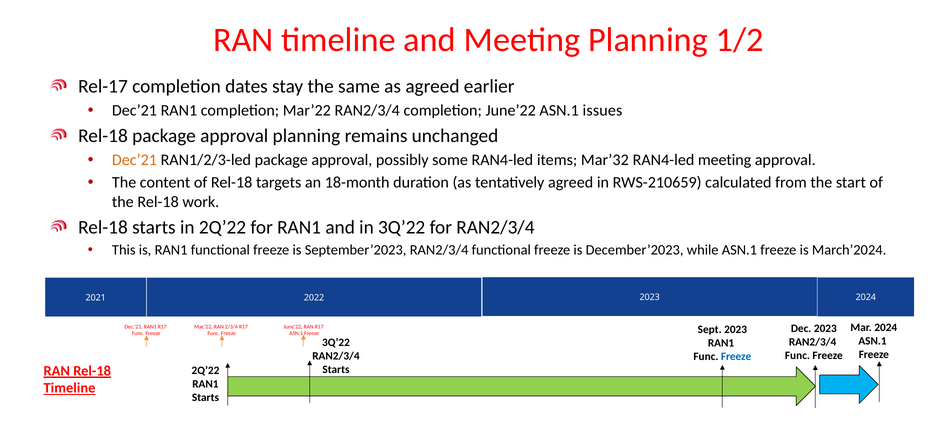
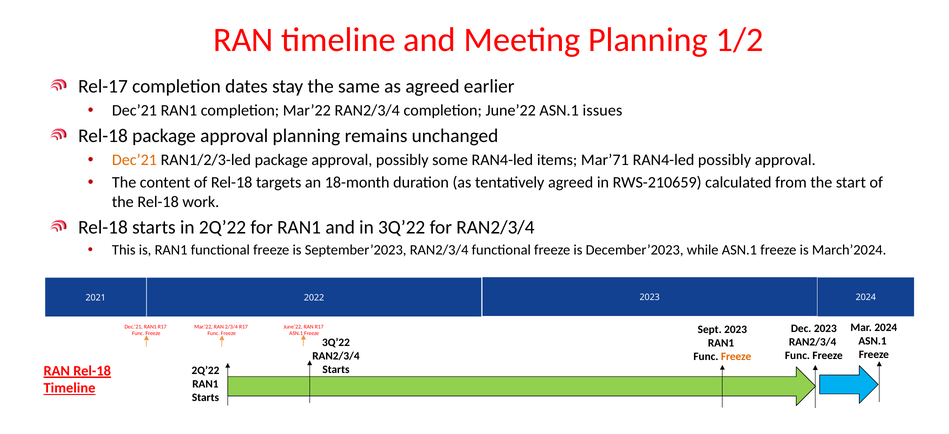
Mar’32: Mar’32 -> Mar’71
RAN4-led meeting: meeting -> possibly
Freeze at (736, 356) colour: blue -> orange
